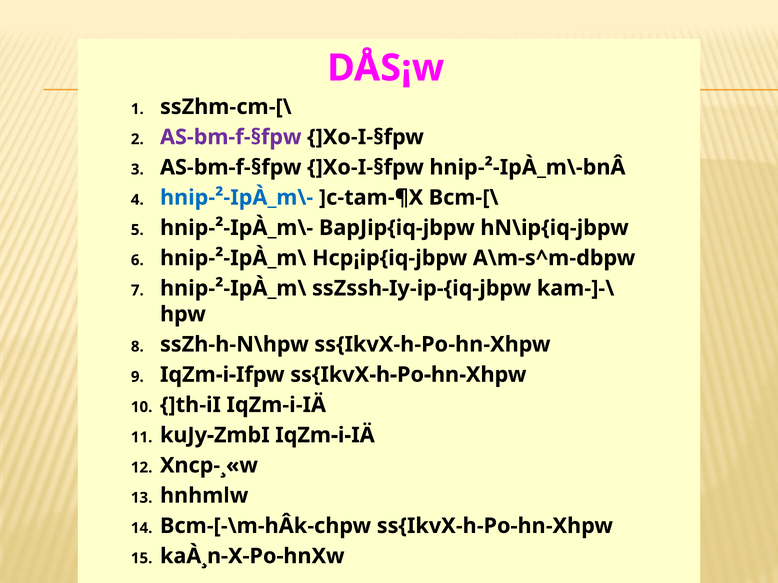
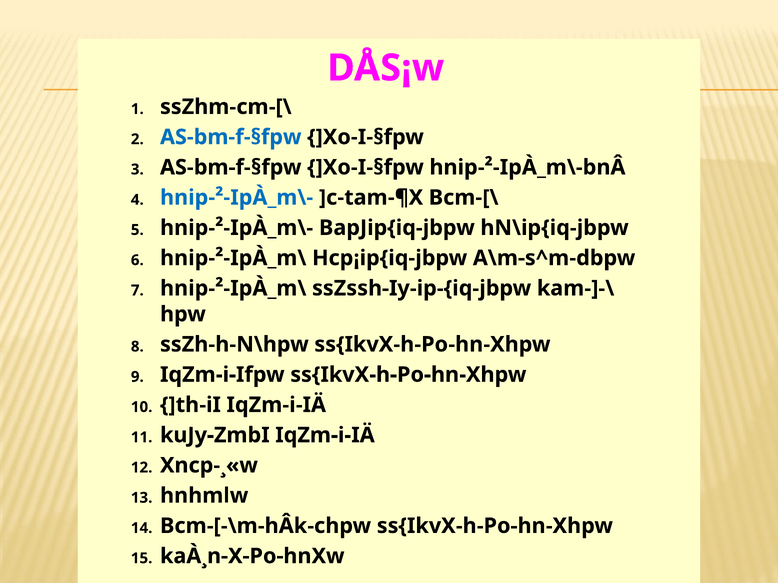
AS-bm-f-§fpw at (231, 137) colour: purple -> blue
